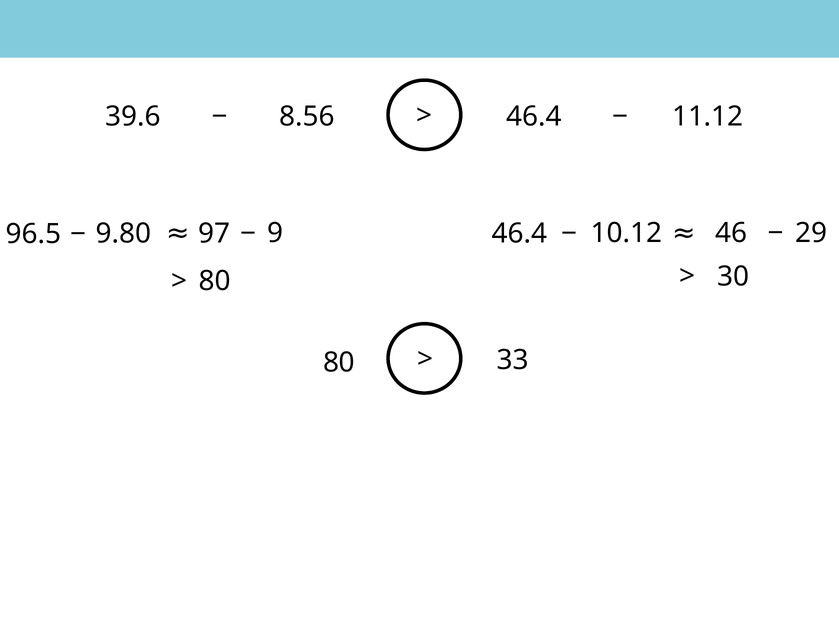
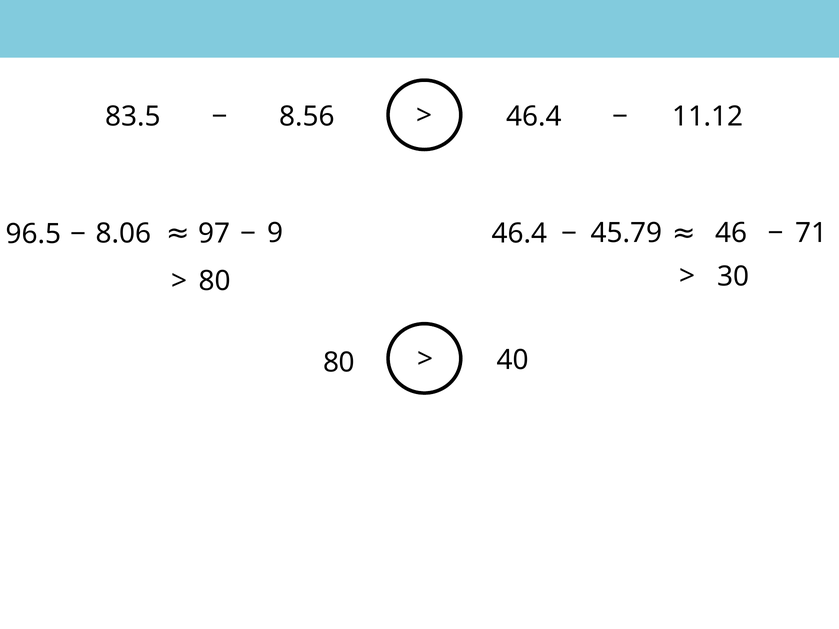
39.6: 39.6 -> 83.5
10.12: 10.12 -> 45.79
29: 29 -> 71
9.80: 9.80 -> 8.06
33: 33 -> 40
